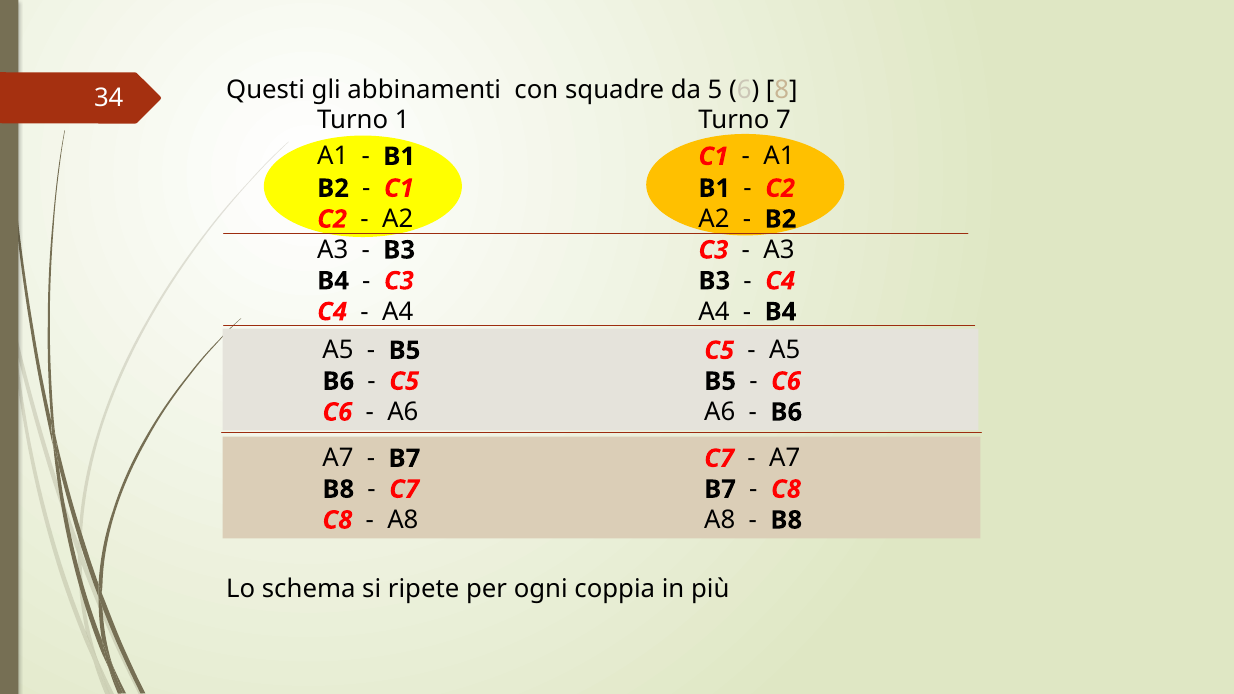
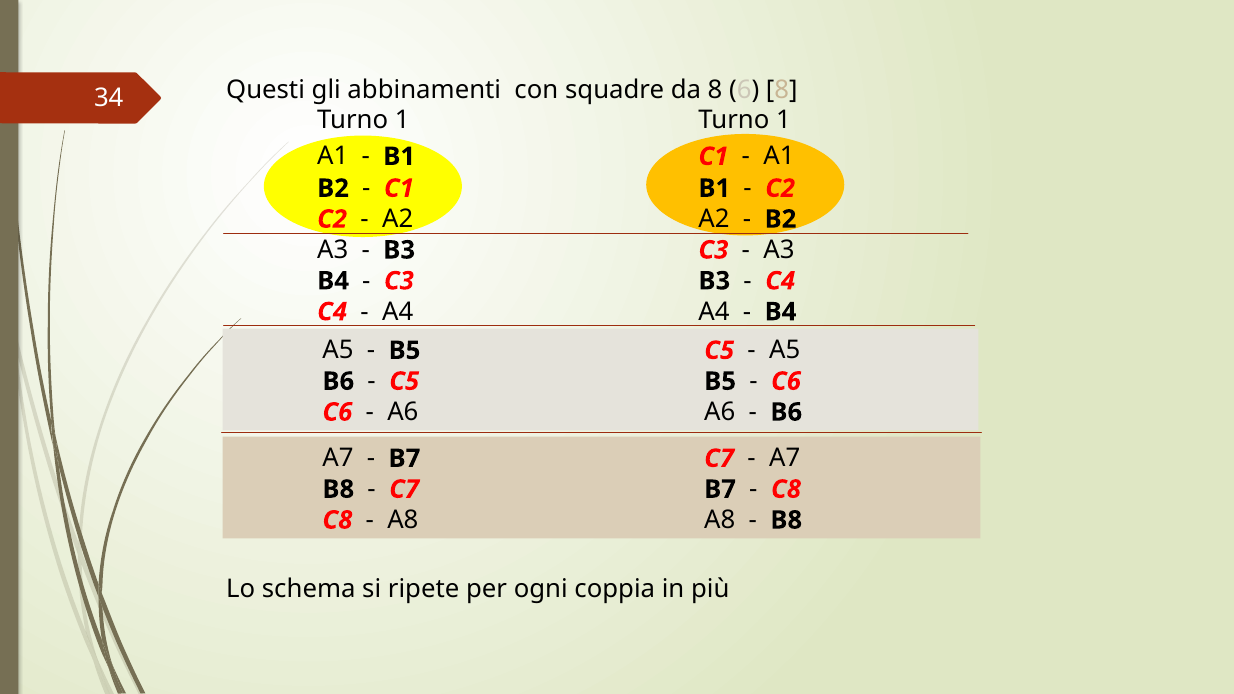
da 5: 5 -> 8
1 Turno 7: 7 -> 1
